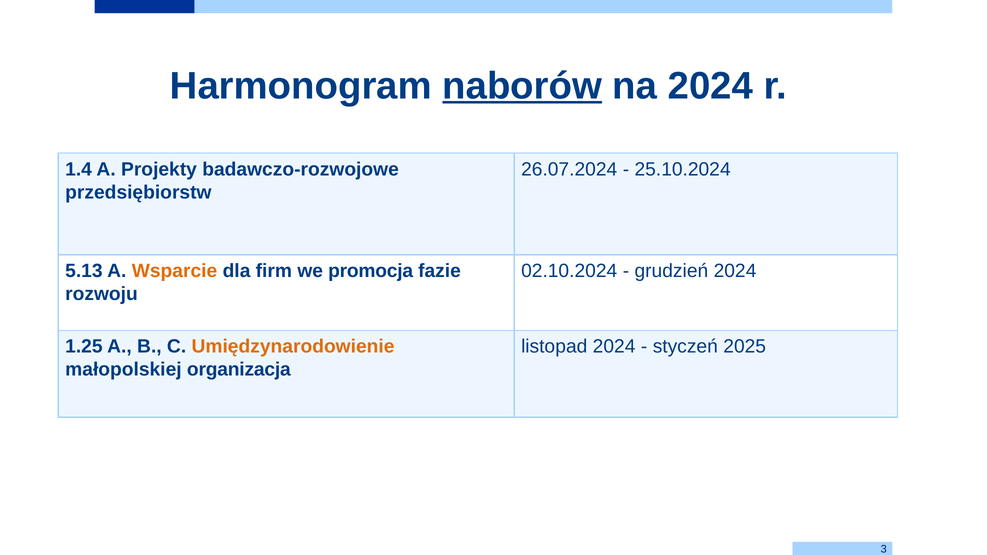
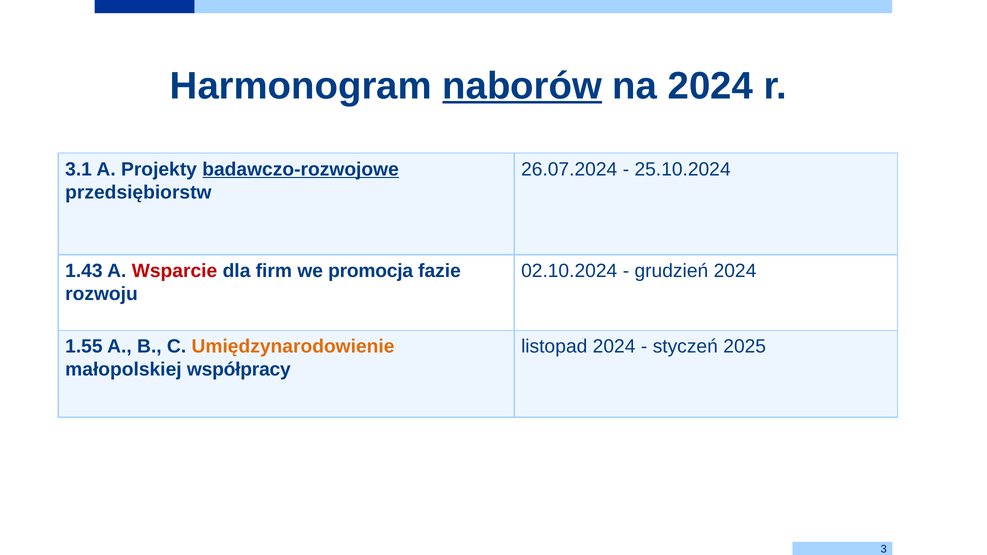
1.4: 1.4 -> 3.1
badawczo-rozwojowe underline: none -> present
5.13: 5.13 -> 1.43
Wsparcie colour: orange -> red
1.25: 1.25 -> 1.55
organizacja: organizacja -> współpracy
